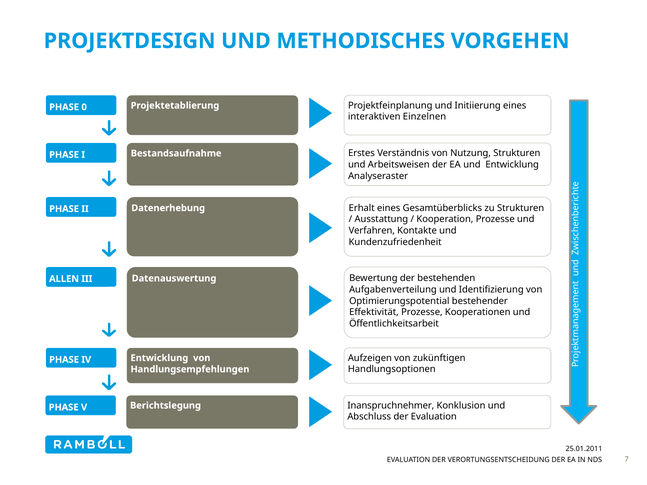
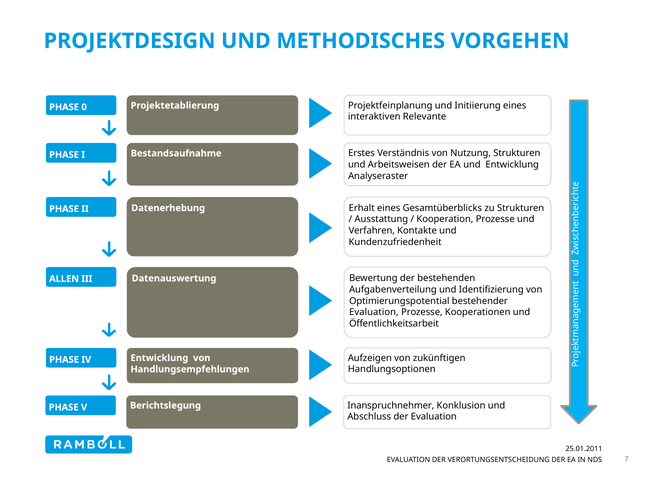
Einzelnen: Einzelnen -> Relevante
Effektivität at (374, 312): Effektivität -> Evaluation
